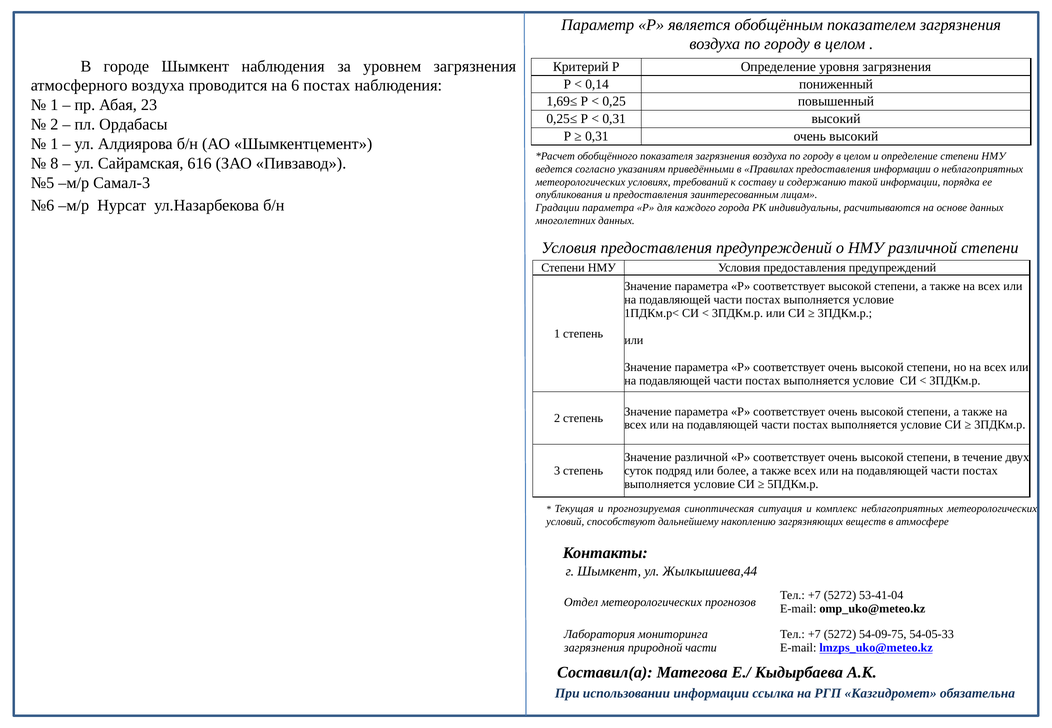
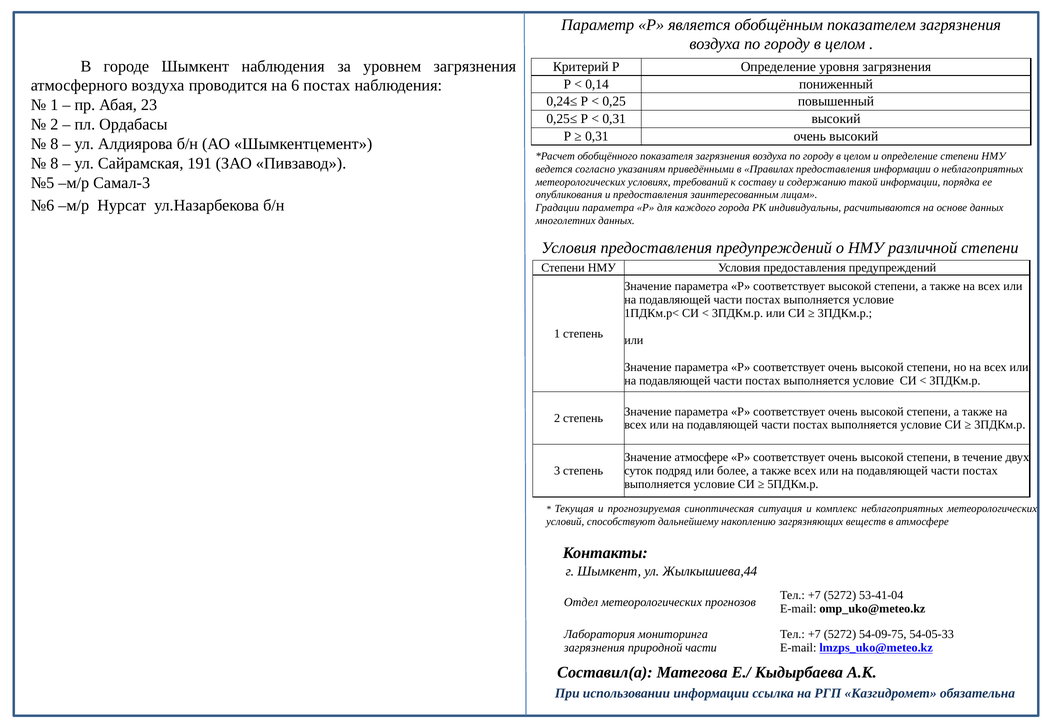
1,69≤: 1,69≤ -> 0,24≤
1 at (54, 144): 1 -> 8
616: 616 -> 191
Значение различной: различной -> атмосфере
